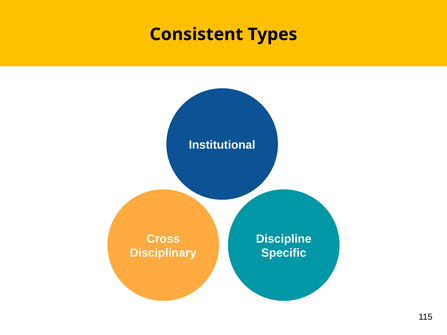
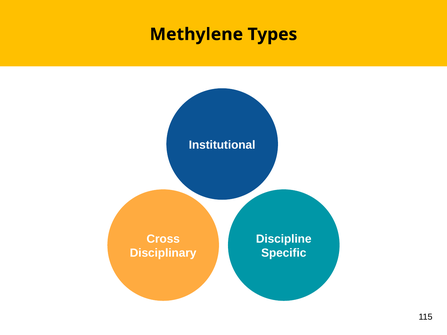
Consistent: Consistent -> Methylene
